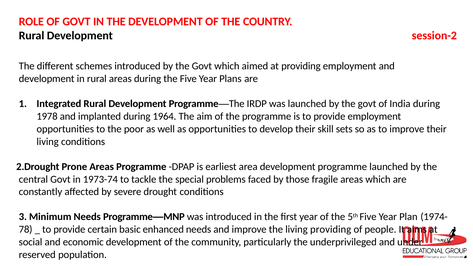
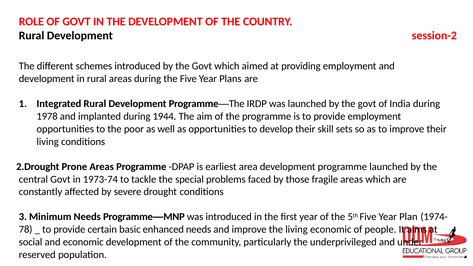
1964: 1964 -> 1944
living providing: providing -> economic
